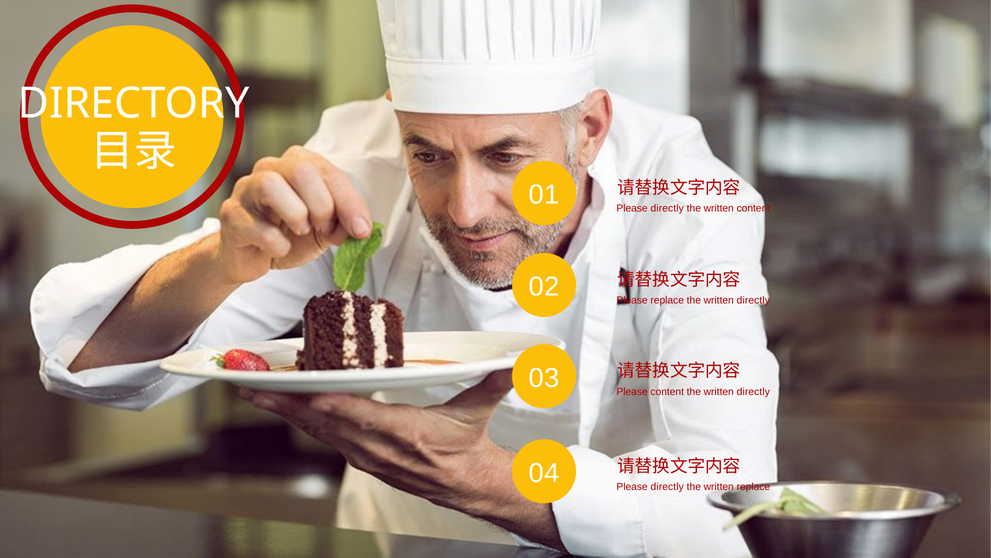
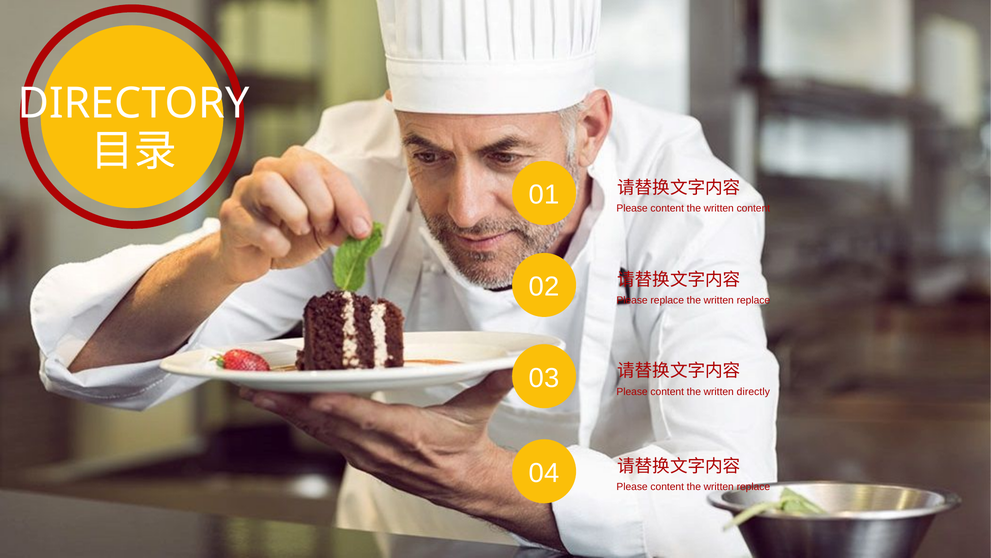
01 Please directly: directly -> content
replace the written directly: directly -> replace
04 Please directly: directly -> content
